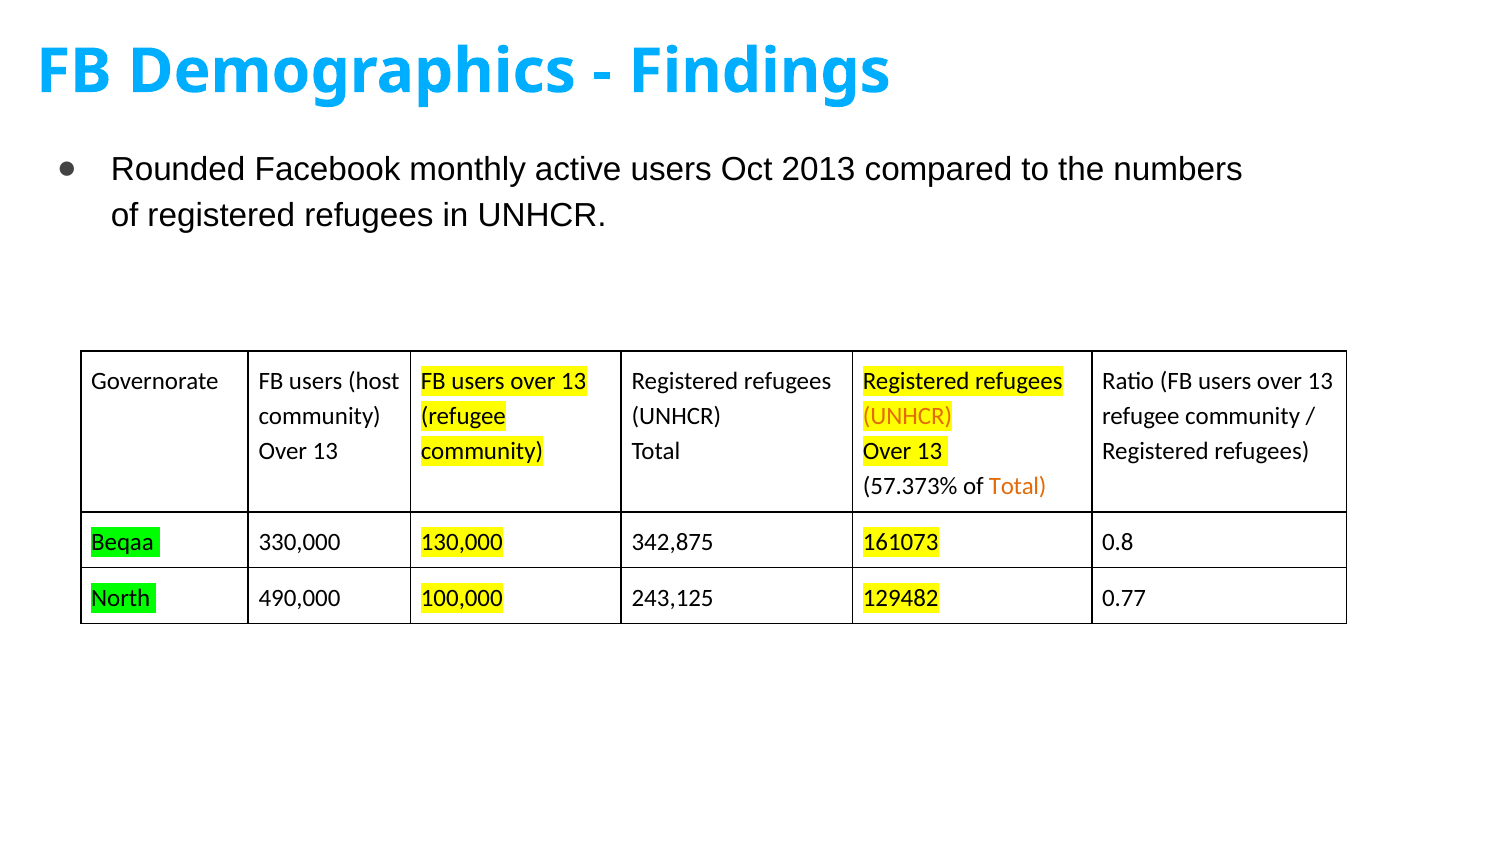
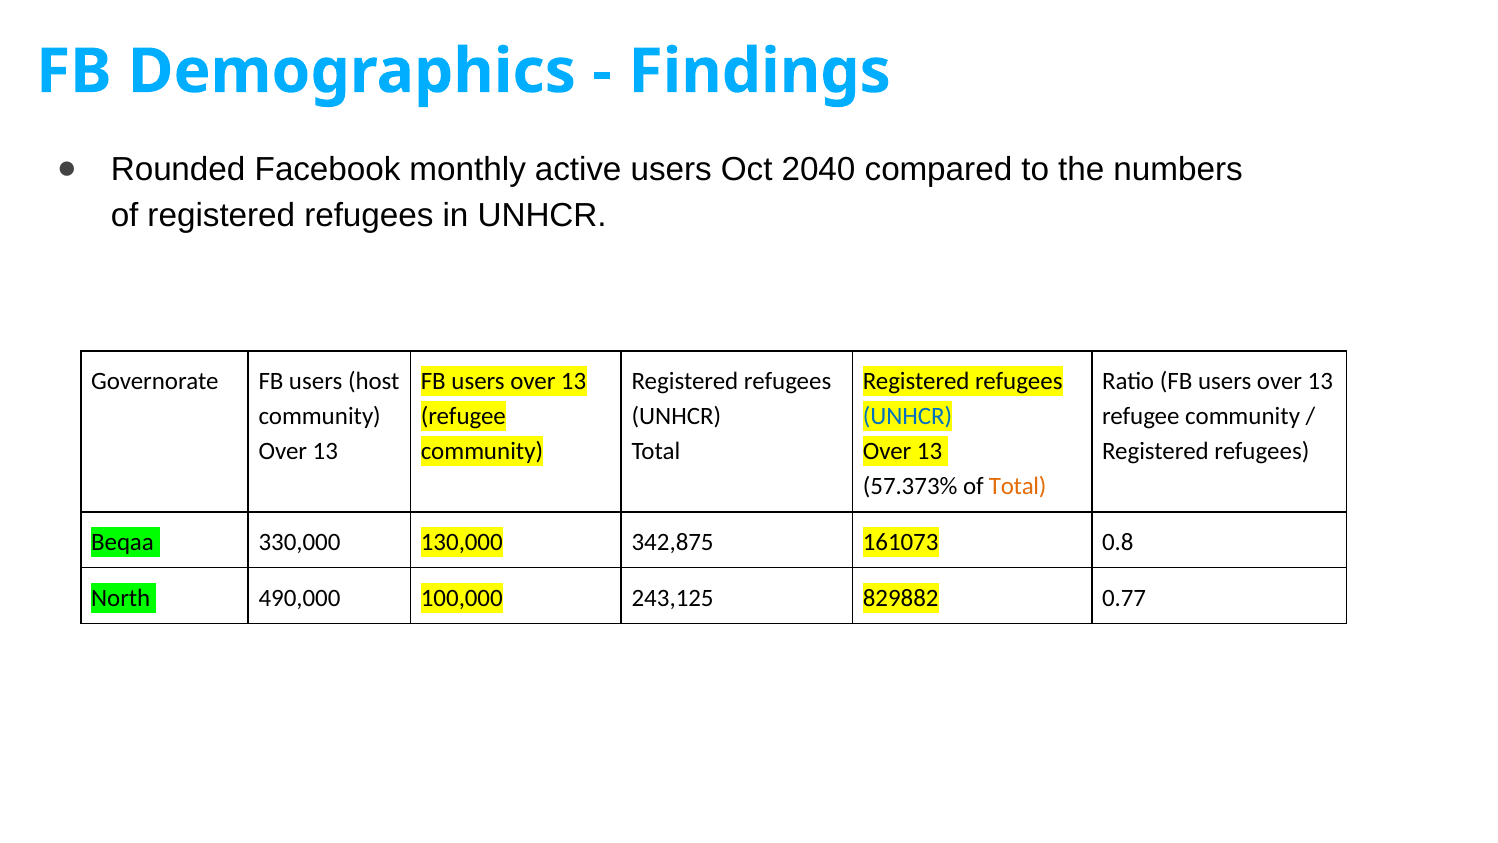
2013: 2013 -> 2040
UNHCR at (908, 416) colour: orange -> blue
129482: 129482 -> 829882
